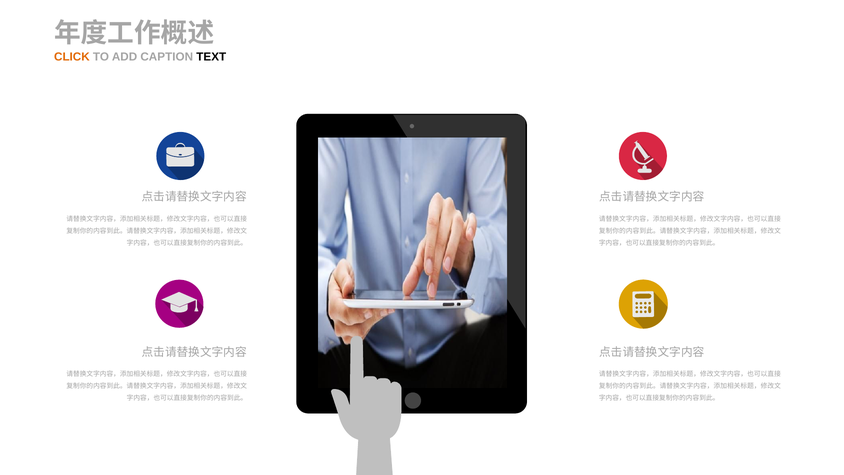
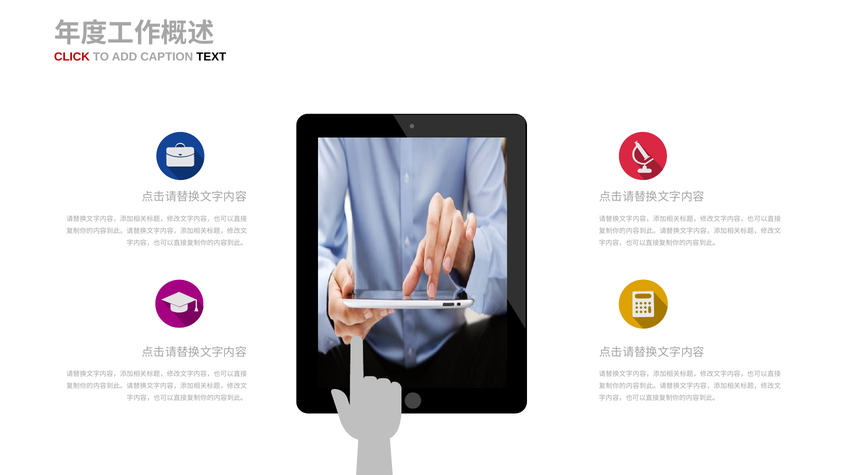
CLICK colour: orange -> red
